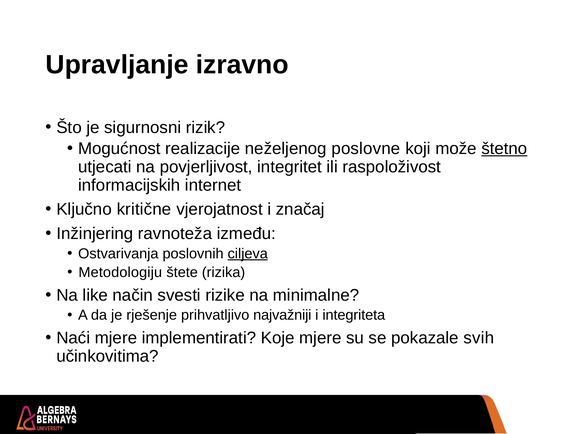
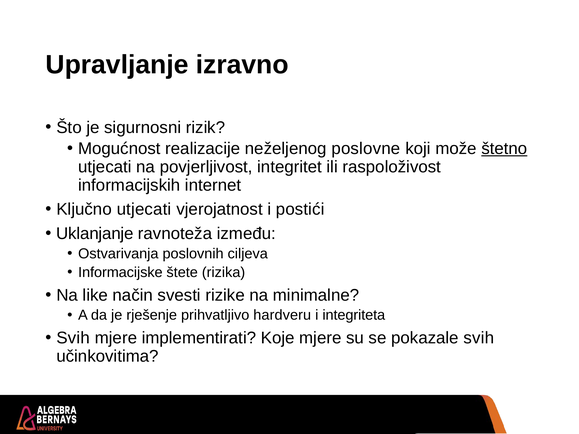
Ključno kritične: kritične -> utjecati
značaj: značaj -> postići
Inžinjering: Inžinjering -> Uklanjanje
ciljeva underline: present -> none
Metodologiju: Metodologiju -> Informacijske
najvažniji: najvažniji -> hardveru
Naći at (73, 338): Naći -> Svih
